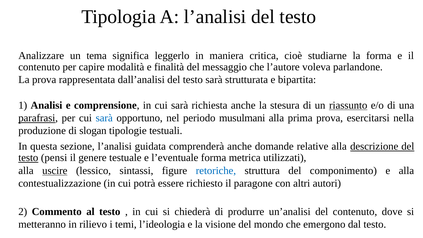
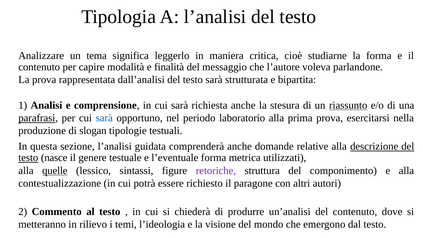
musulmani: musulmani -> laboratorio
pensi: pensi -> nasce
uscire: uscire -> quelle
retoriche colour: blue -> purple
